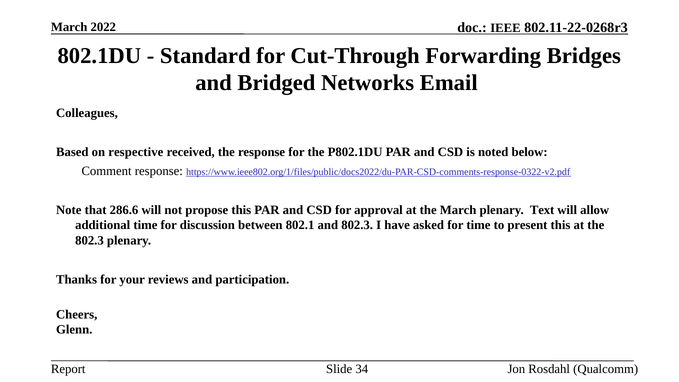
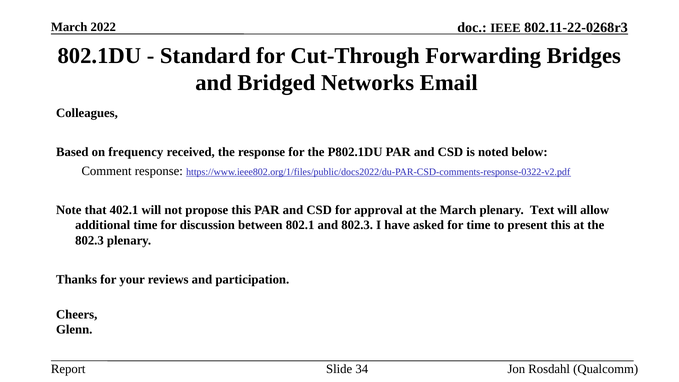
respective: respective -> frequency
286.6: 286.6 -> 402.1
